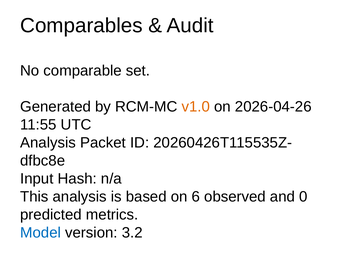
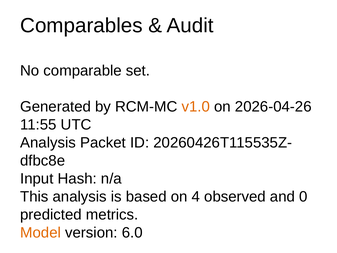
6: 6 -> 4
Model colour: blue -> orange
3.2: 3.2 -> 6.0
